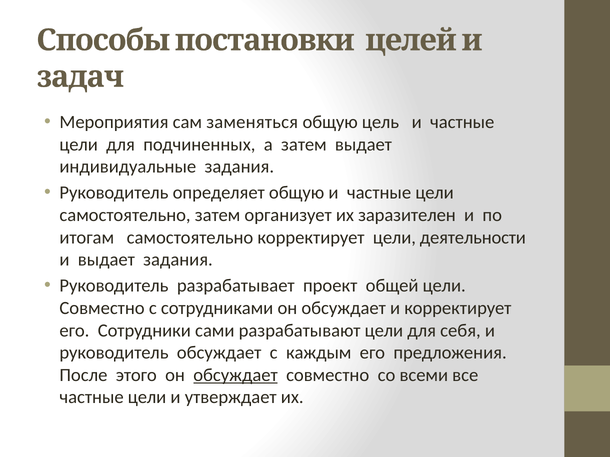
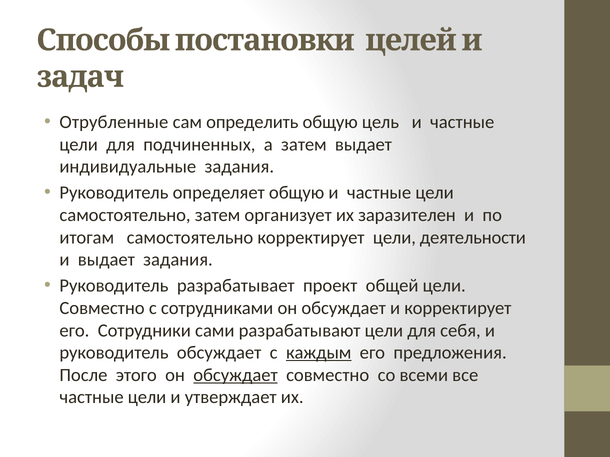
Мероприятия: Мероприятия -> Отрубленные
заменяться: заменяться -> определить
каждым underline: none -> present
